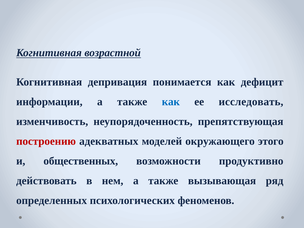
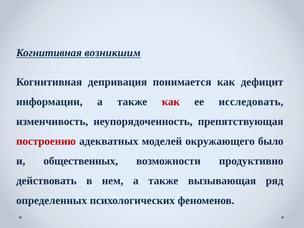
возрастной: возрастной -> возникшим
как at (171, 102) colour: blue -> red
этого: этого -> было
